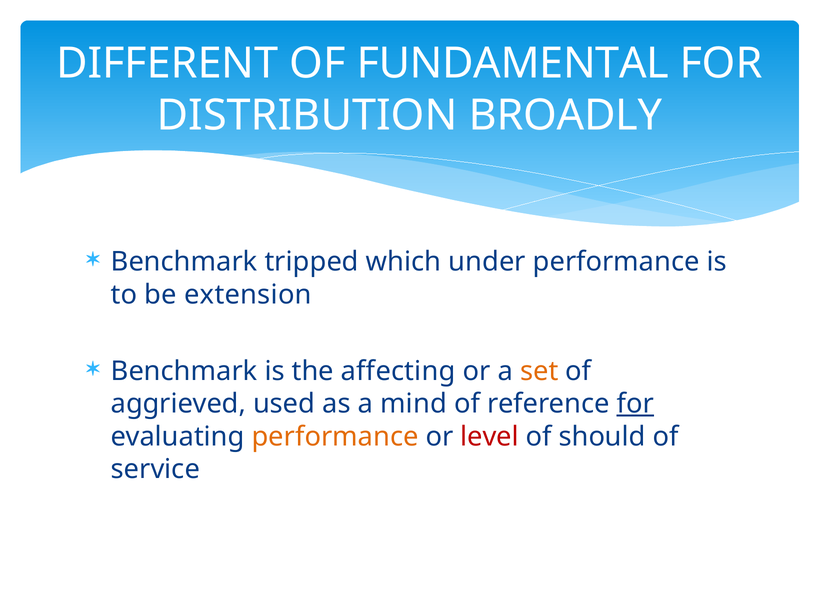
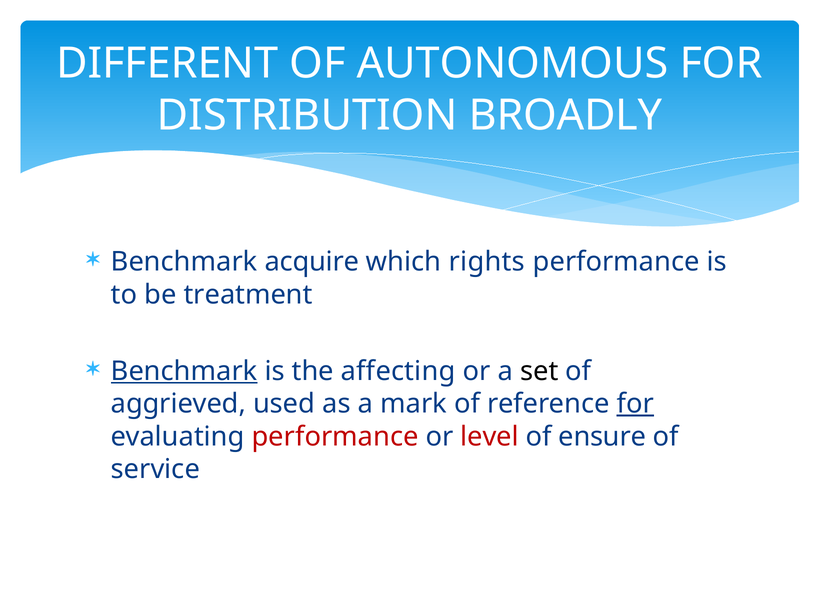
FUNDAMENTAL: FUNDAMENTAL -> AUTONOMOUS
tripped: tripped -> acquire
under: under -> rights
extension: extension -> treatment
Benchmark at (184, 371) underline: none -> present
set colour: orange -> black
mind: mind -> mark
performance at (335, 437) colour: orange -> red
should: should -> ensure
